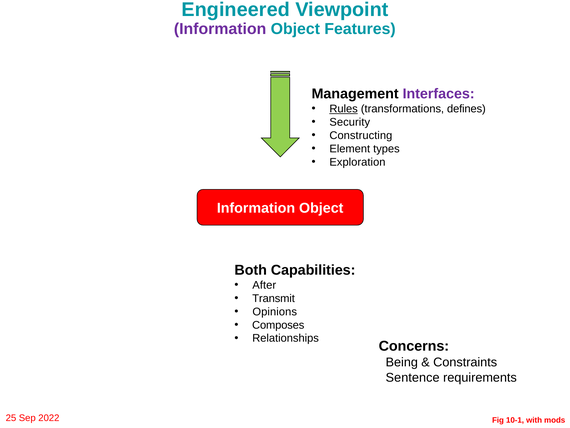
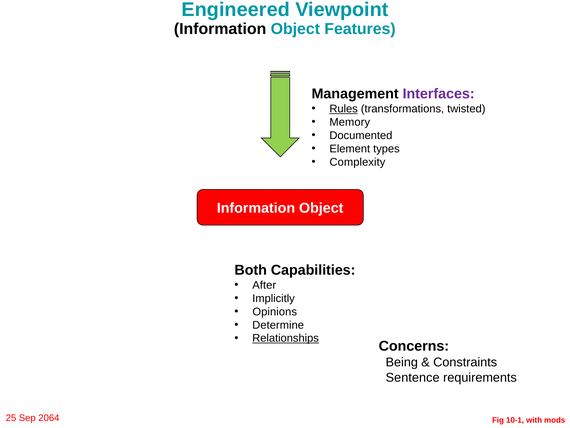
Information at (220, 29) colour: purple -> black
defines: defines -> twisted
Security: Security -> Memory
Constructing: Constructing -> Documented
Exploration: Exploration -> Complexity
Transmit: Transmit -> Implicitly
Composes: Composes -> Determine
Relationships underline: none -> present
2022: 2022 -> 2064
